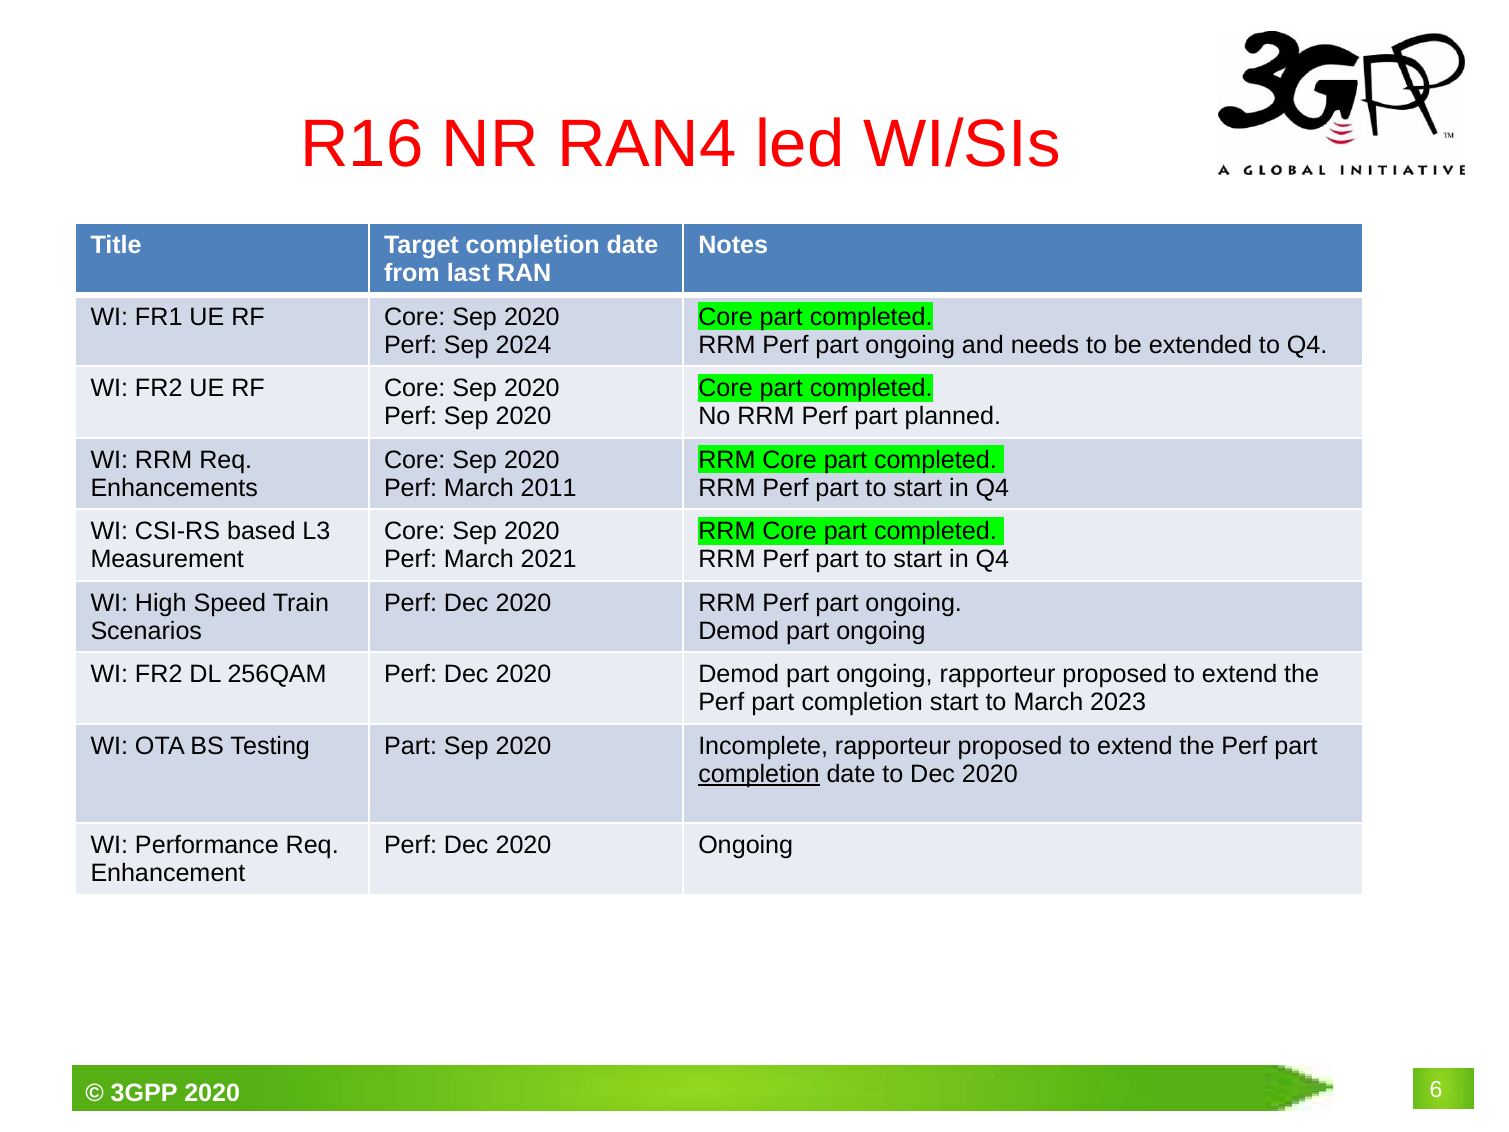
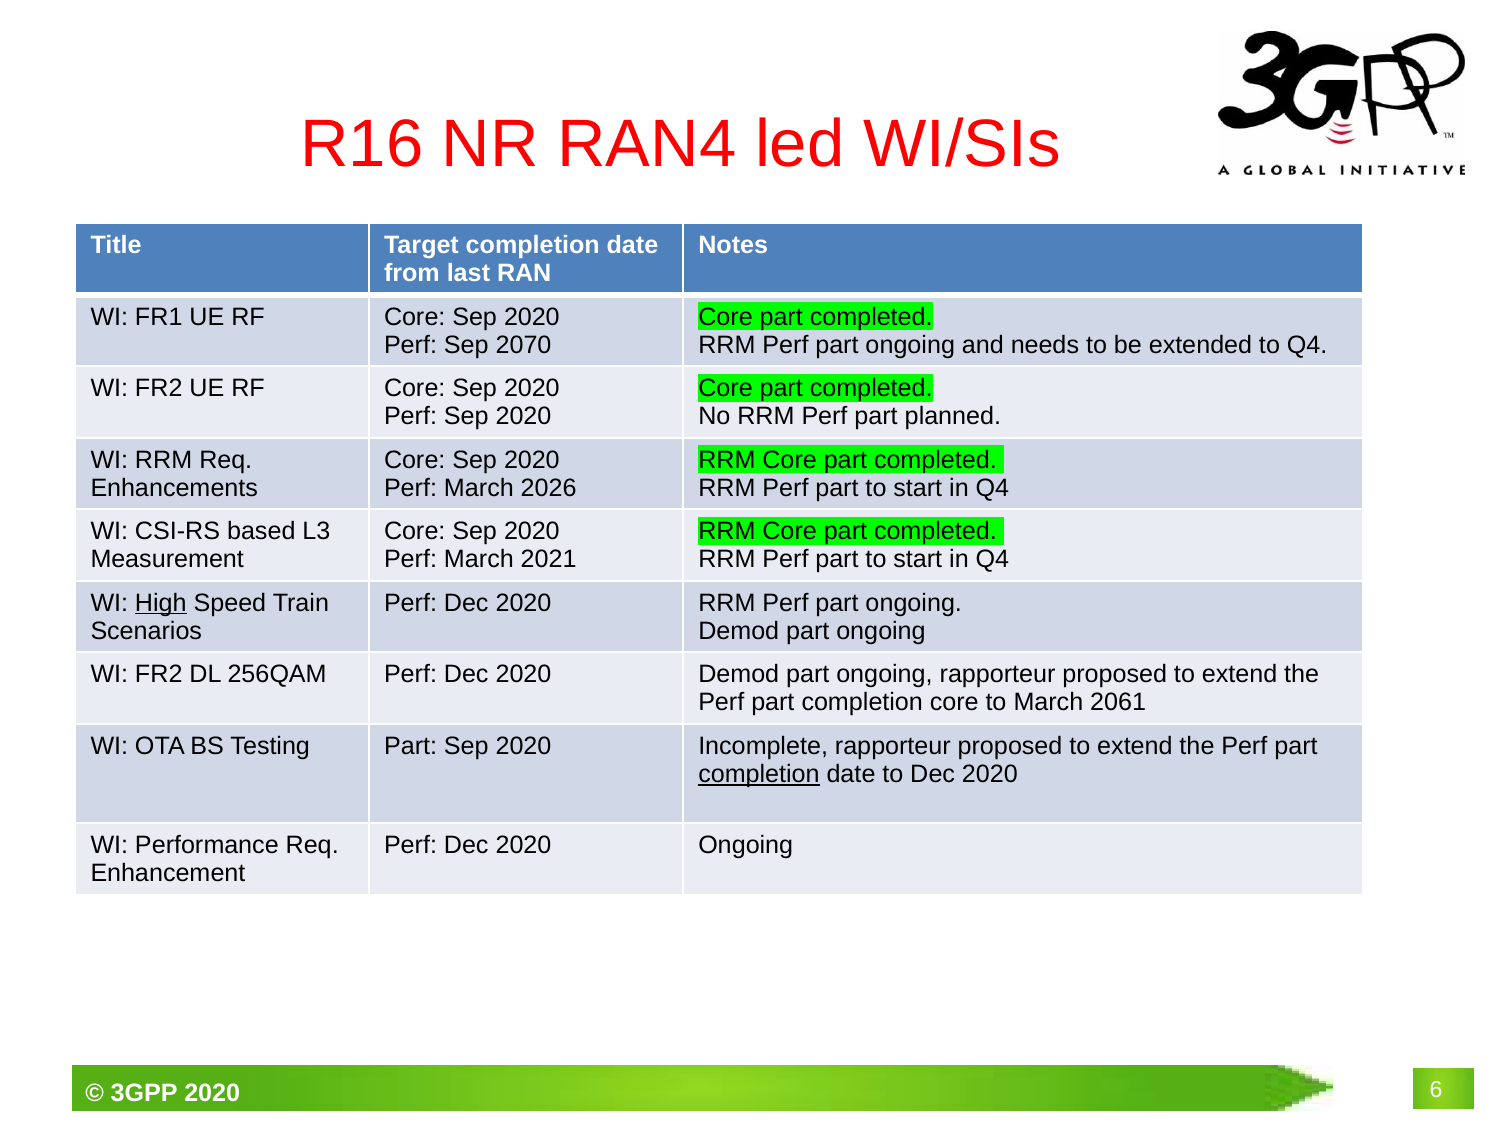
2024: 2024 -> 2070
2011: 2011 -> 2026
High underline: none -> present
completion start: start -> core
2023: 2023 -> 2061
